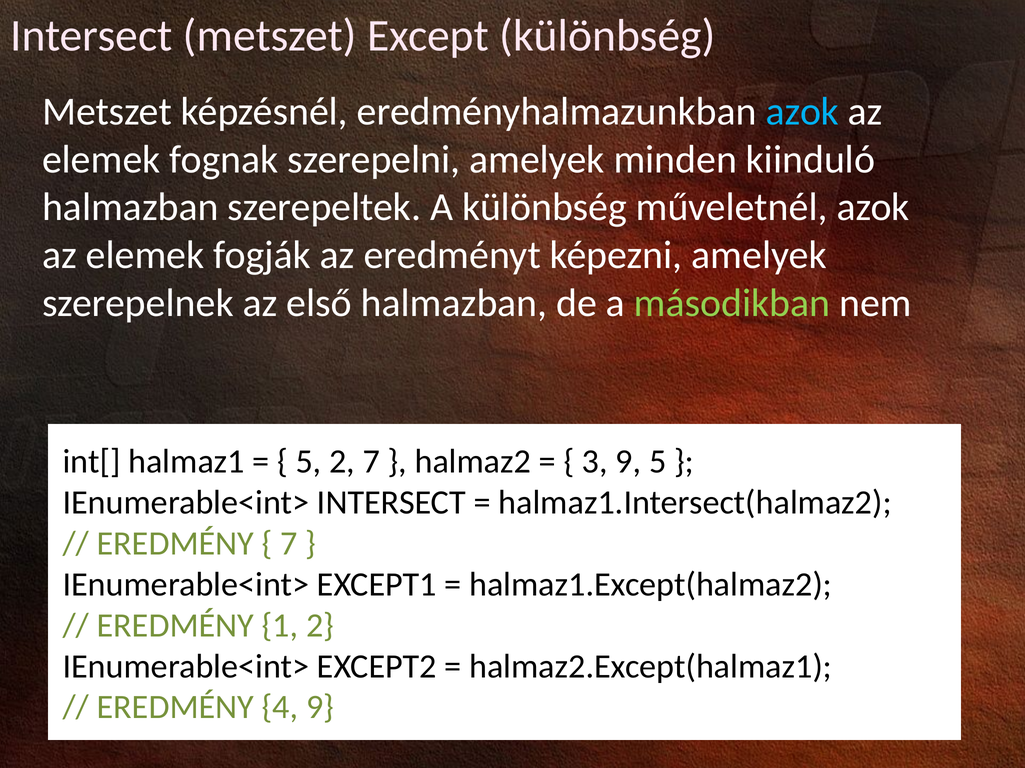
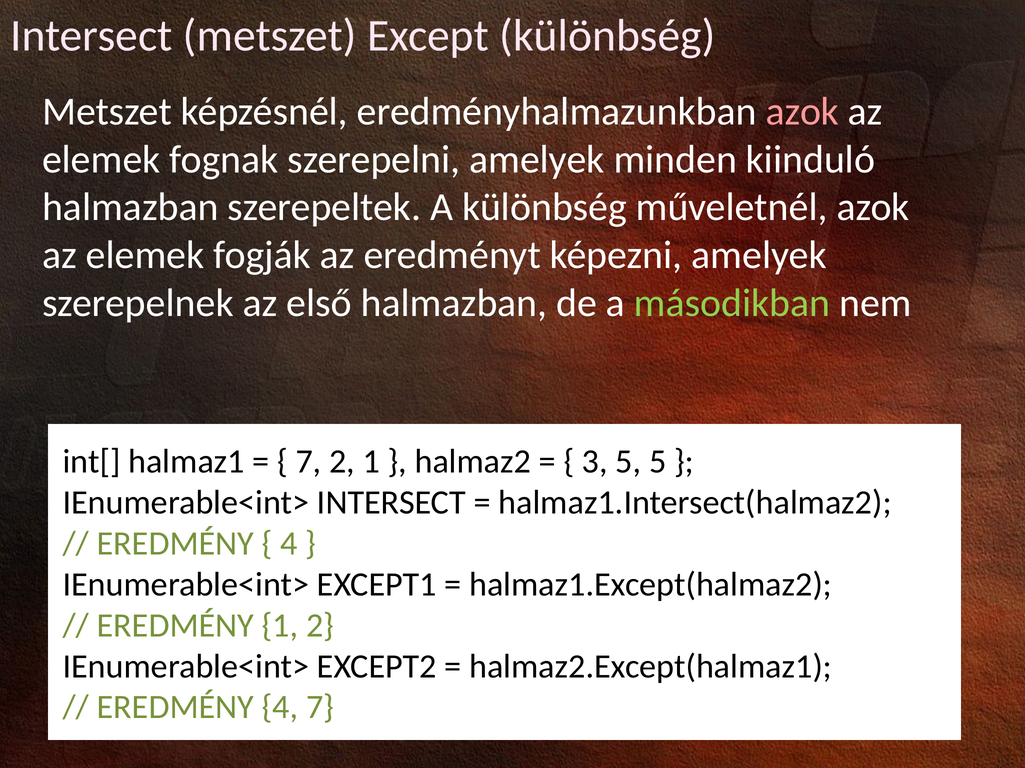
azok at (802, 112) colour: light blue -> pink
5 at (308, 462): 5 -> 7
2 7: 7 -> 1
3 9: 9 -> 5
7 at (289, 544): 7 -> 4
4 9: 9 -> 7
